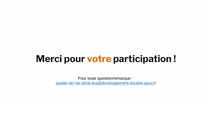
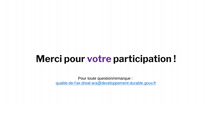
votre colour: orange -> purple
